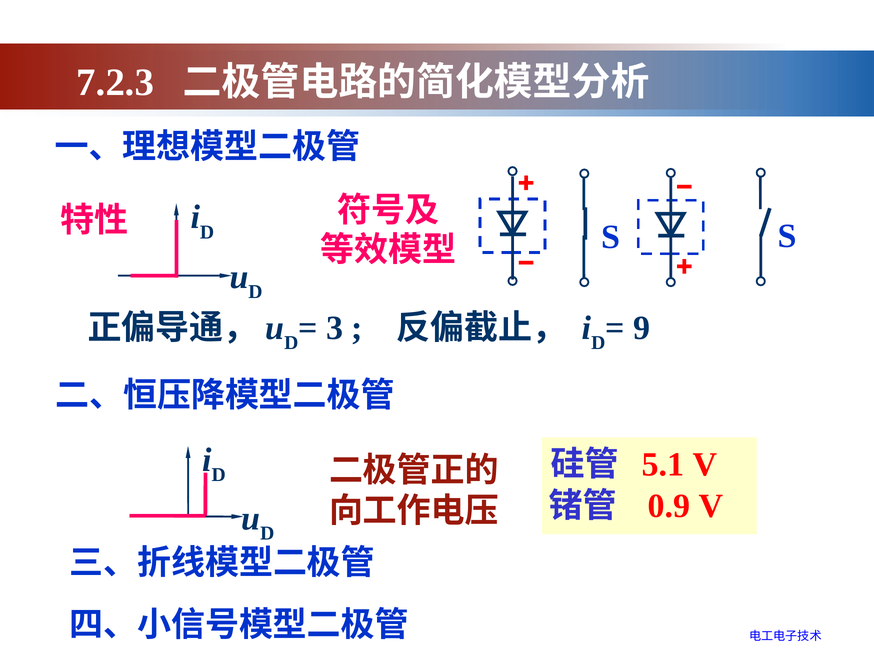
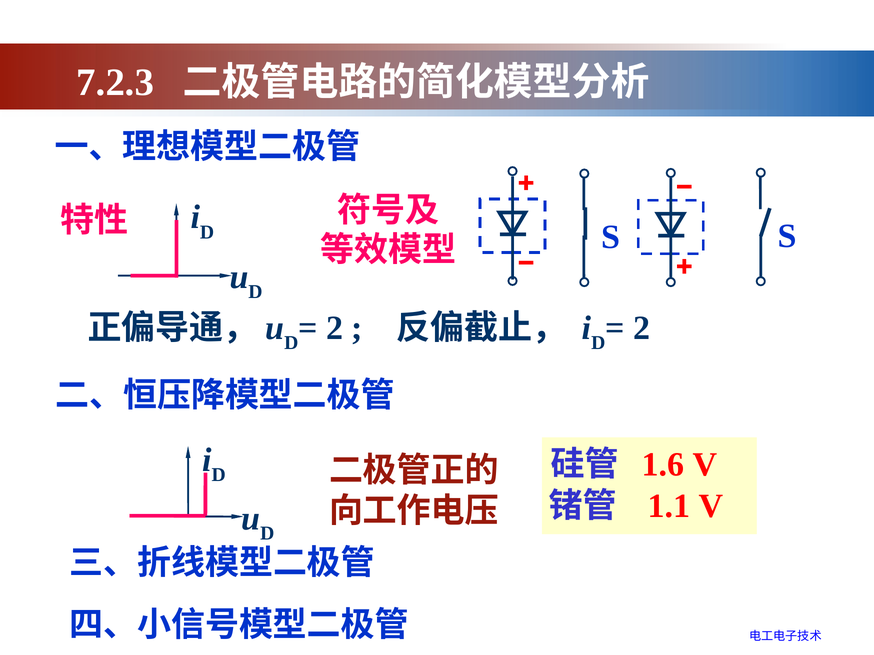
3 at (335, 328): 3 -> 2
9 at (642, 328): 9 -> 2
5.1: 5.1 -> 1.6
0.9: 0.9 -> 1.1
